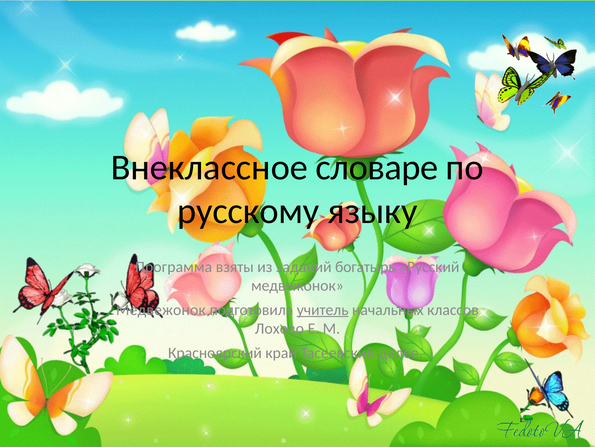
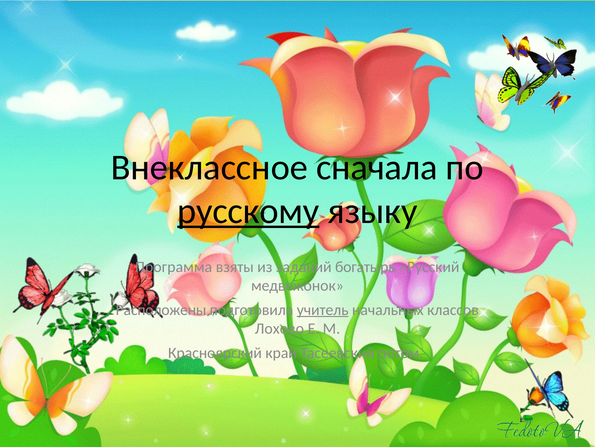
словаре: словаре -> сначала
русскому underline: none -> present
Медвежонок at (161, 309): Медвежонок -> Расположены
далее: далее -> потом
